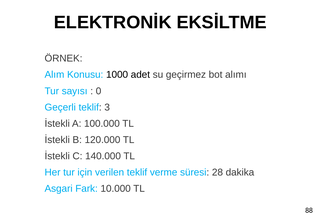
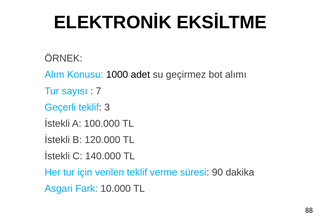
0: 0 -> 7
28: 28 -> 90
